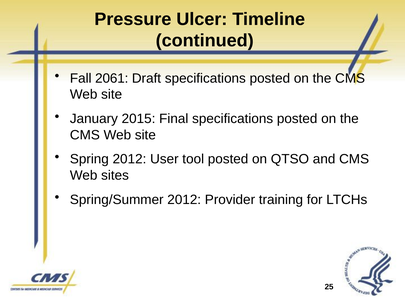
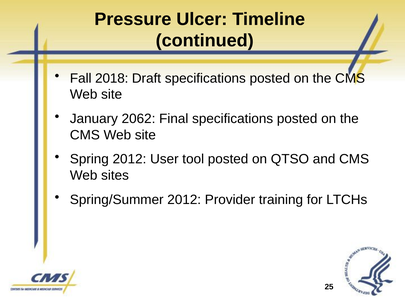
2061: 2061 -> 2018
2015: 2015 -> 2062
